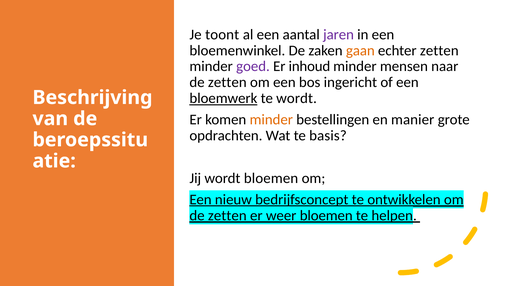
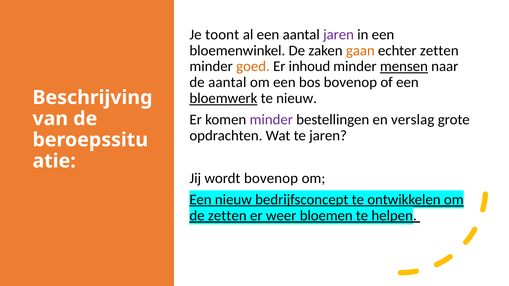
goed colour: purple -> orange
mensen underline: none -> present
zetten at (227, 83): zetten -> aantal
bos ingericht: ingericht -> bovenop
te wordt: wordt -> nieuw
minder at (271, 120) colour: orange -> purple
manier: manier -> verslag
te basis: basis -> jaren
wordt bloemen: bloemen -> bovenop
